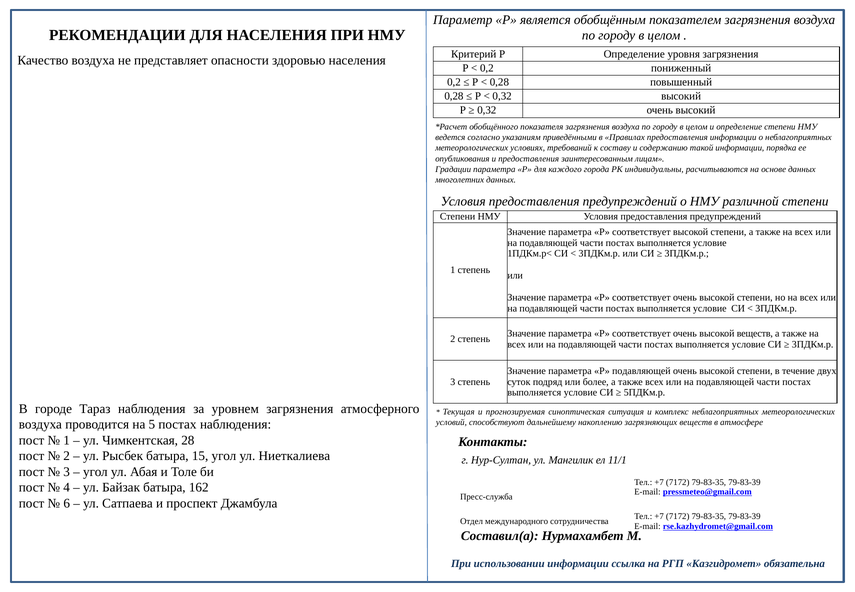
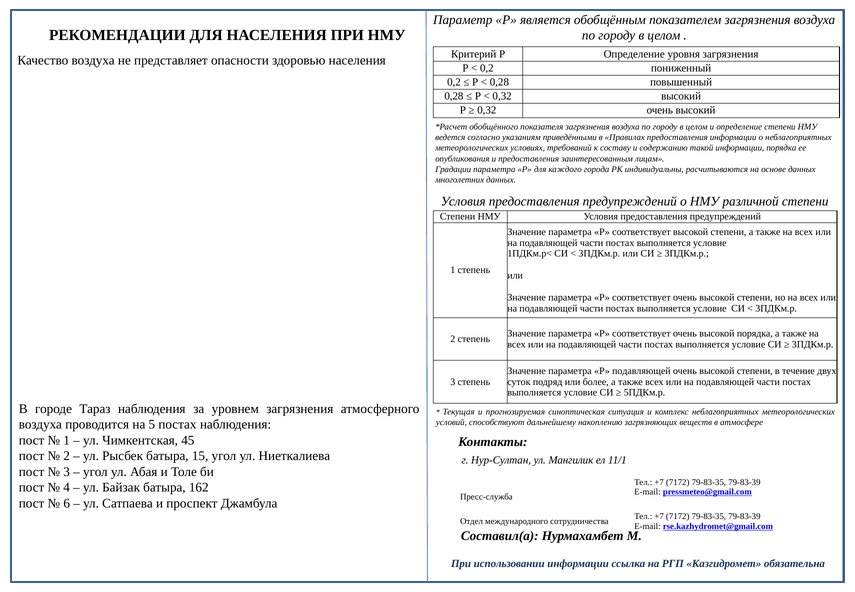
высокой веществ: веществ -> порядка
28: 28 -> 45
